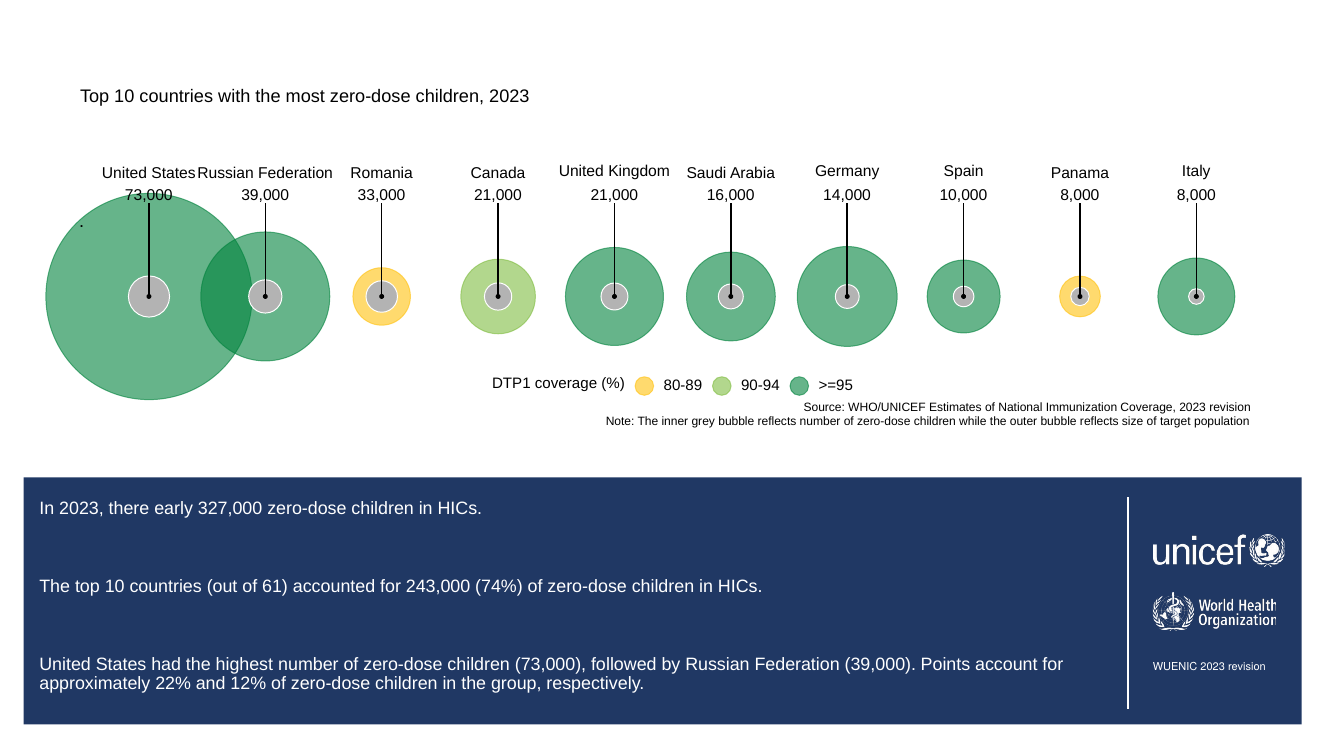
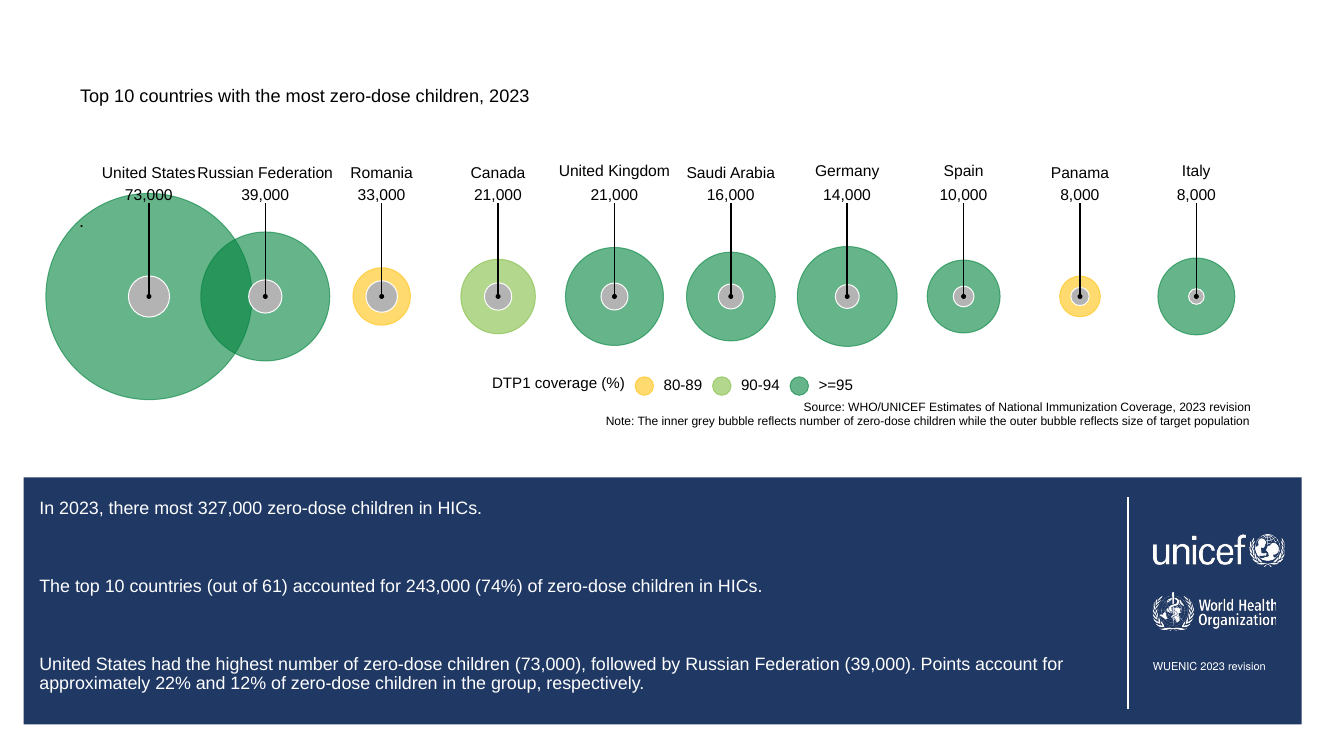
there early: early -> most
